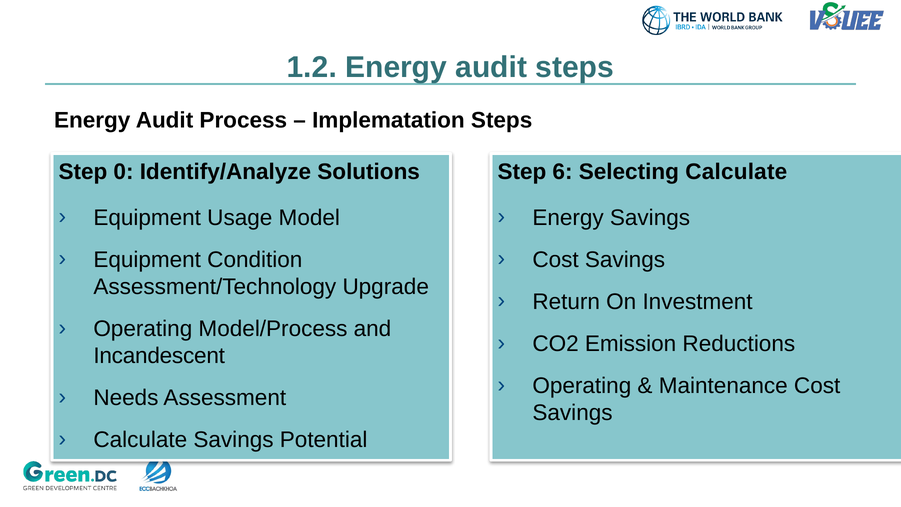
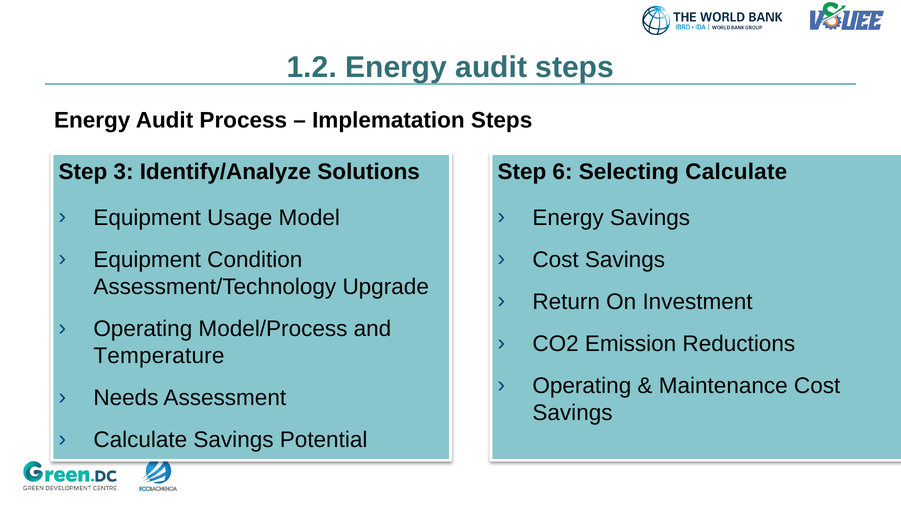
0: 0 -> 3
Incandescent: Incandescent -> Temperature
